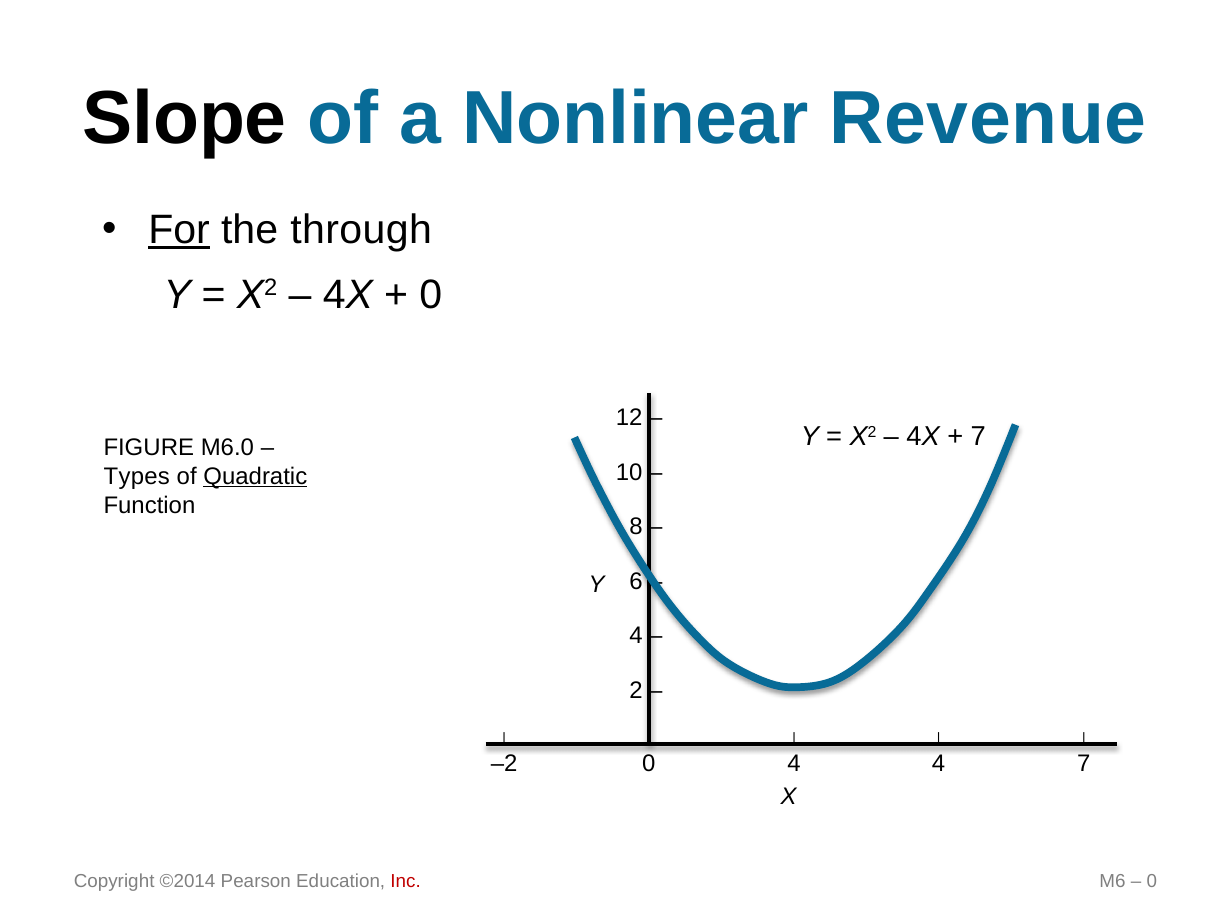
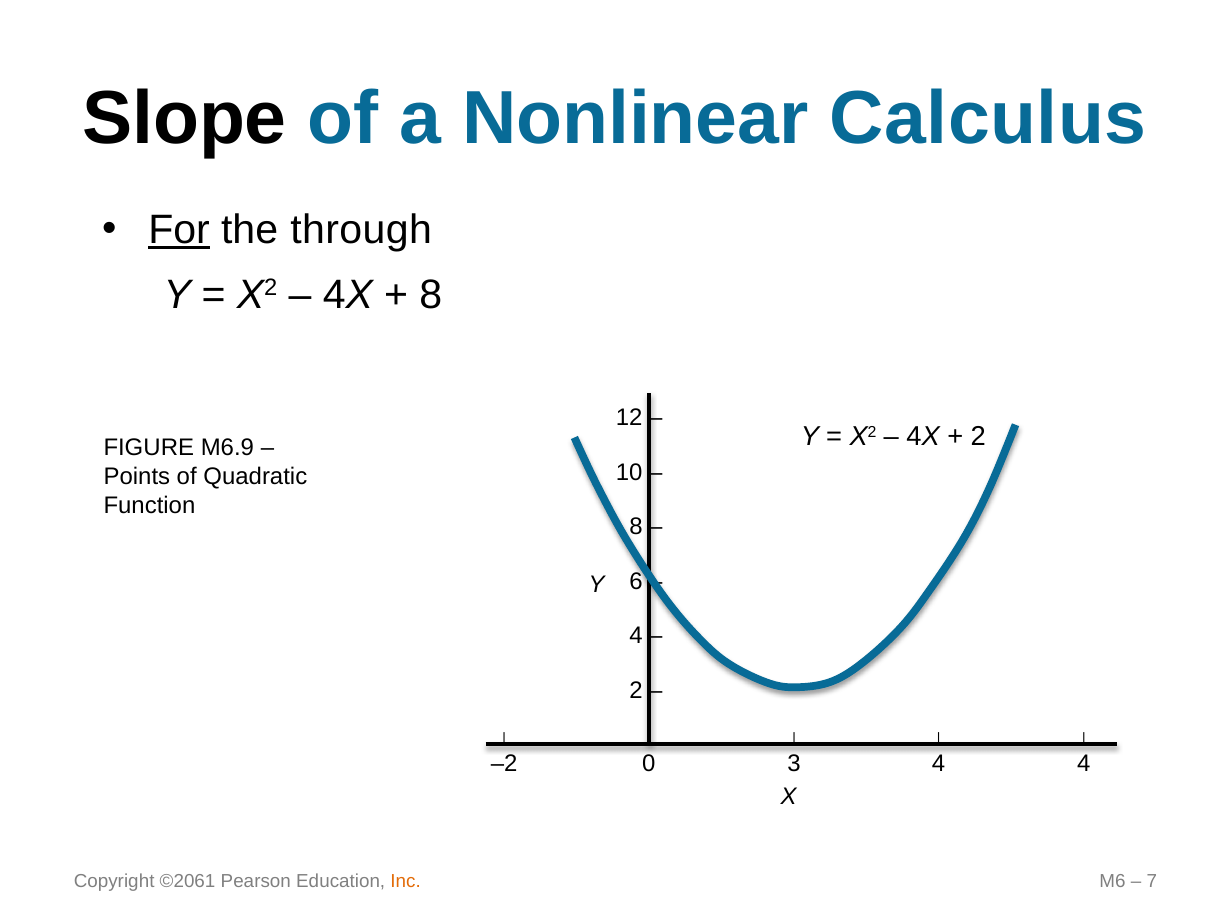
Revenue: Revenue -> Calculus
0 at (431, 295): 0 -> 8
7 at (978, 437): 7 -> 2
M6.0: M6.0 -> M6.9
Types: Types -> Points
Quadratic underline: present -> none
0 4: 4 -> 3
4 7: 7 -> 4
©2014: ©2014 -> ©2061
Inc colour: red -> orange
0 at (1152, 882): 0 -> 7
